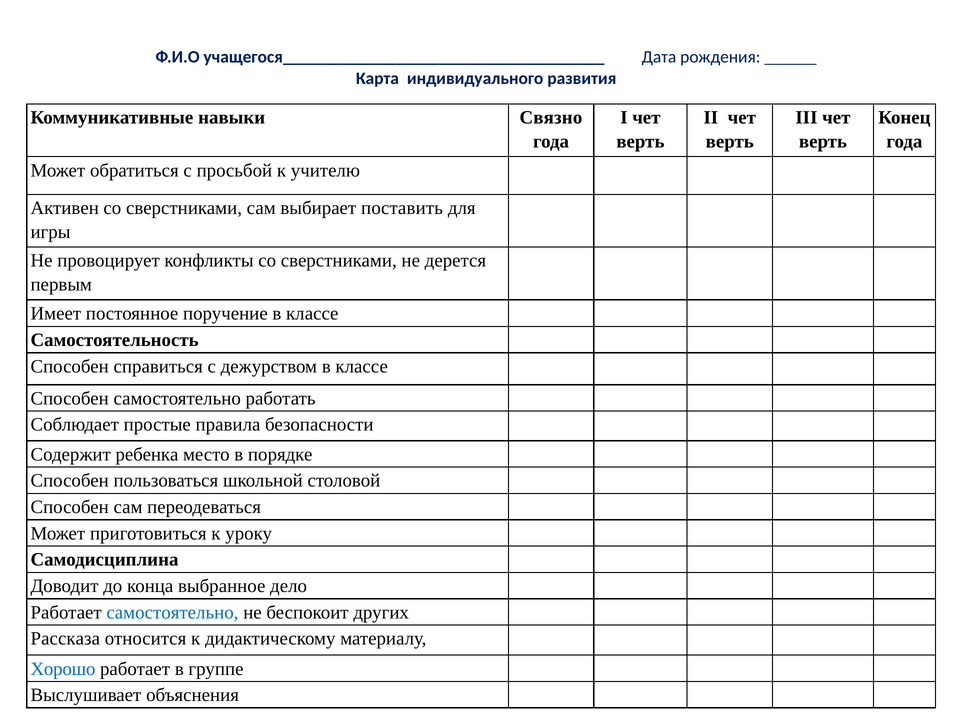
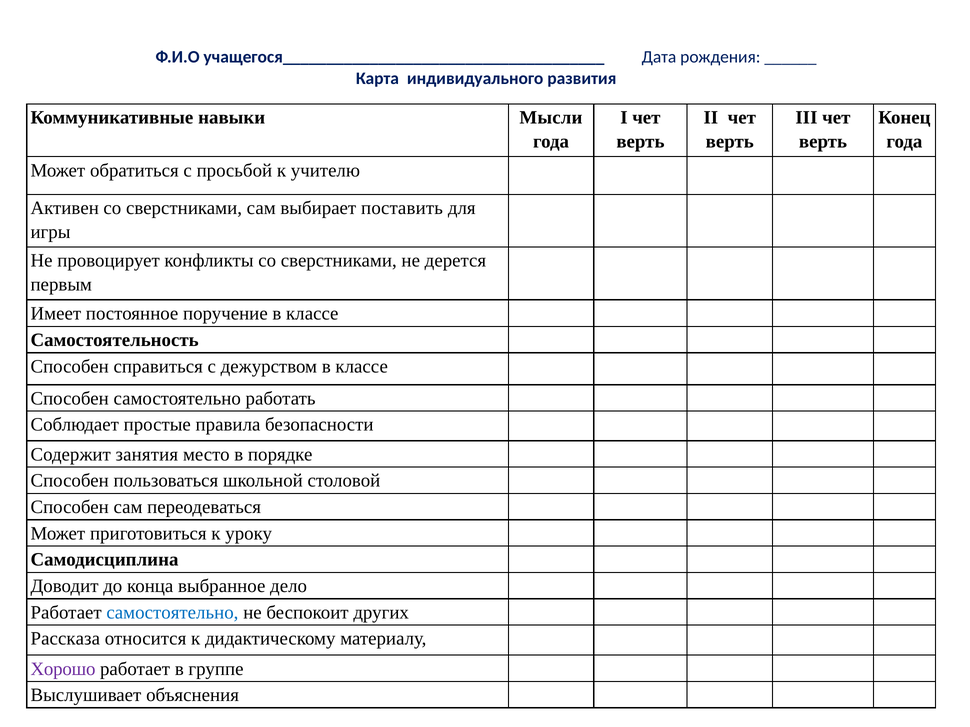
Связно: Связно -> Мысли
ребенка: ребенка -> занятия
Хорошо colour: blue -> purple
